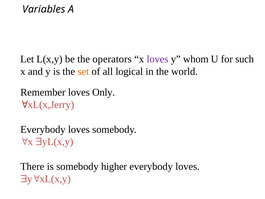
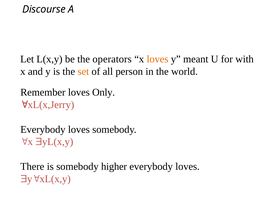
Variables: Variables -> Discourse
loves at (158, 59) colour: purple -> orange
whom: whom -> meant
such: such -> with
logical: logical -> person
